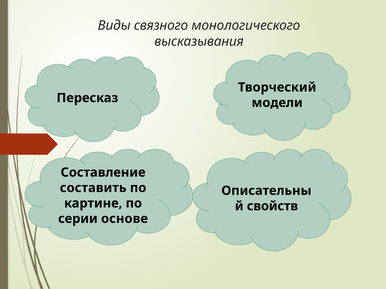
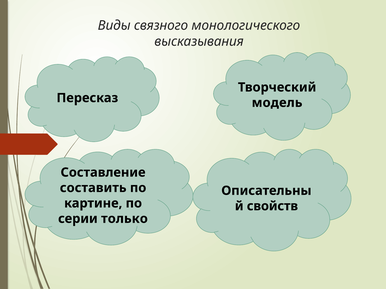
модели: модели -> модель
основе: основе -> только
